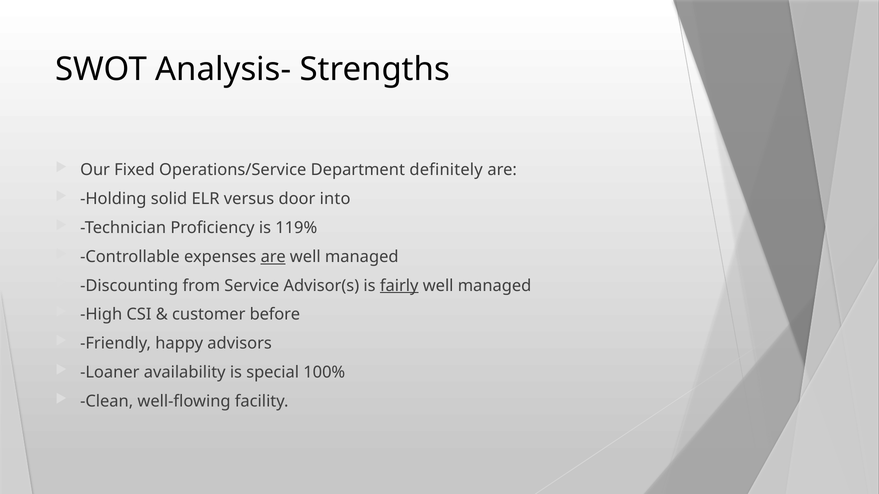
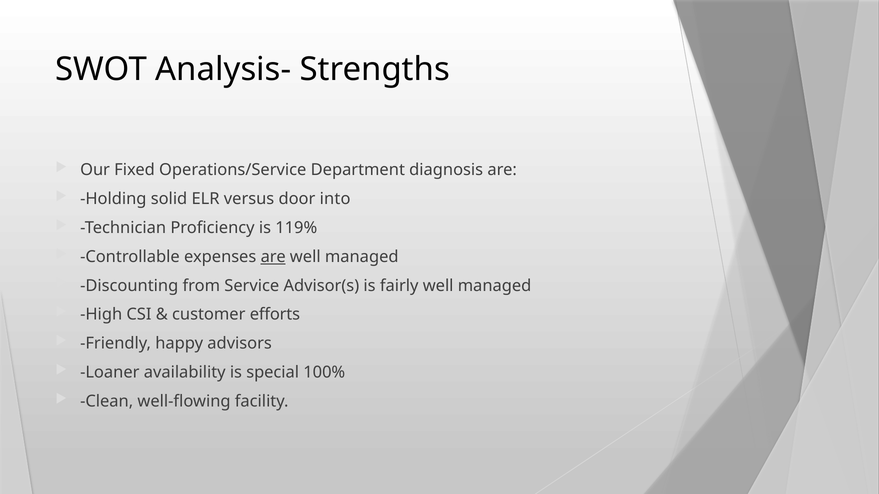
definitely: definitely -> diagnosis
fairly underline: present -> none
before: before -> efforts
